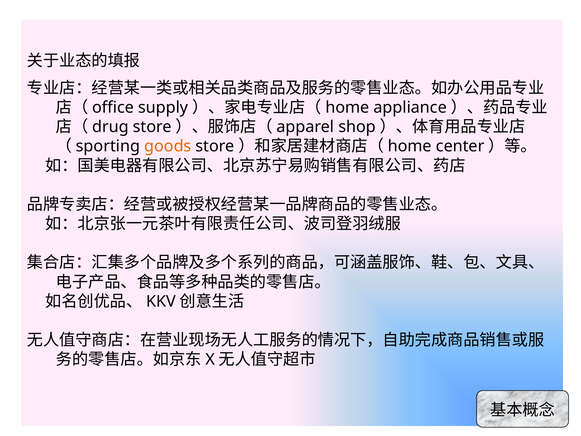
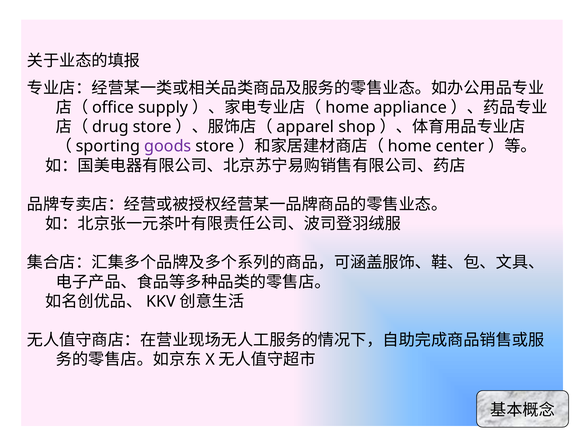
goods colour: orange -> purple
